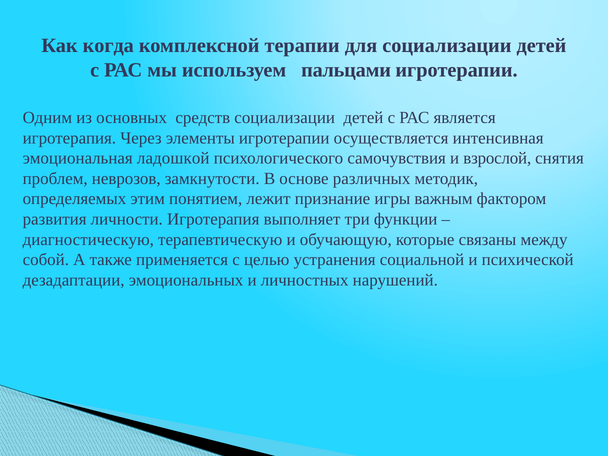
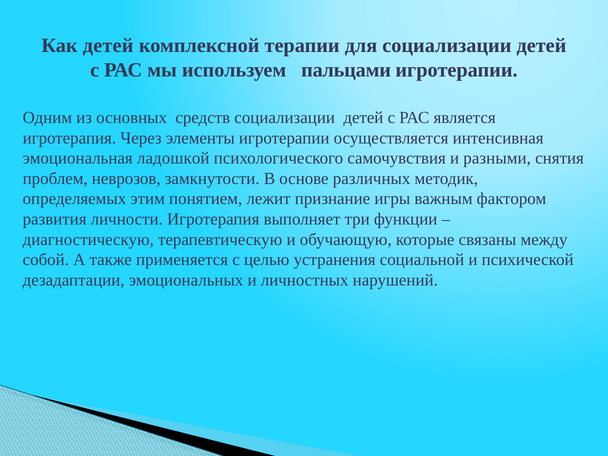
Как когда: когда -> детей
взрослой: взрослой -> разными
